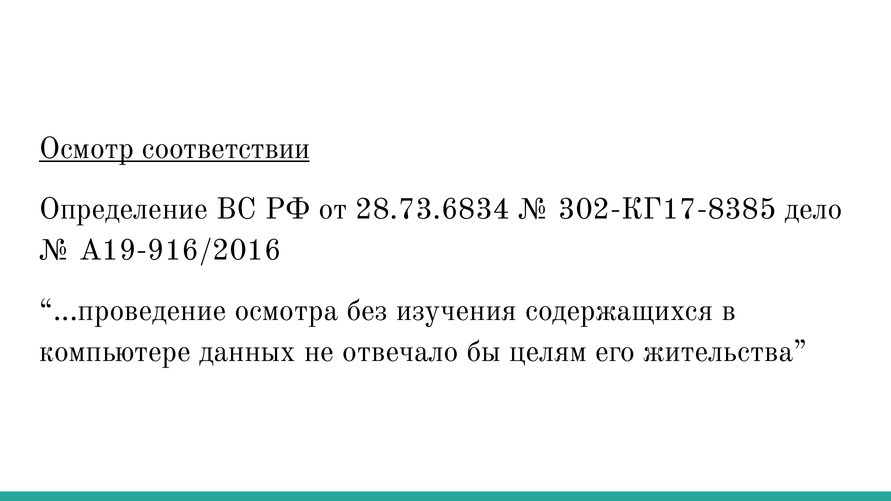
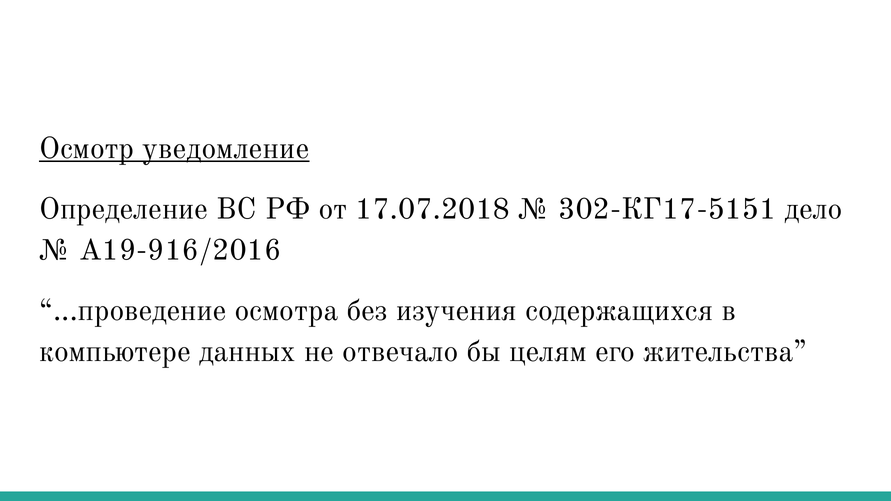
соответствии: соответствии -> уведомление
28.73.6834: 28.73.6834 -> 17.07.2018
302-КГ17-8385: 302-КГ17-8385 -> 302-КГ17-5151
